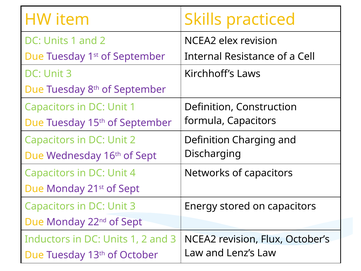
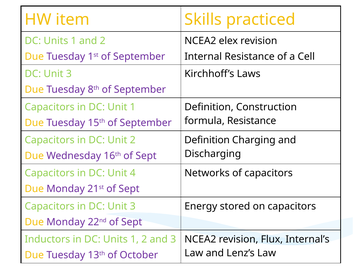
formula Capacitors: Capacitors -> Resistance
October’s: October’s -> Internal’s
